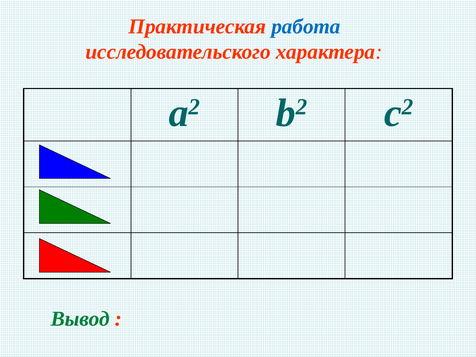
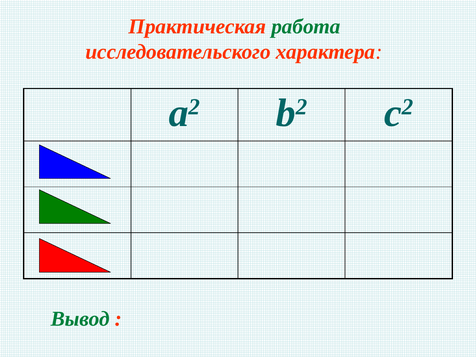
работа colour: blue -> green
